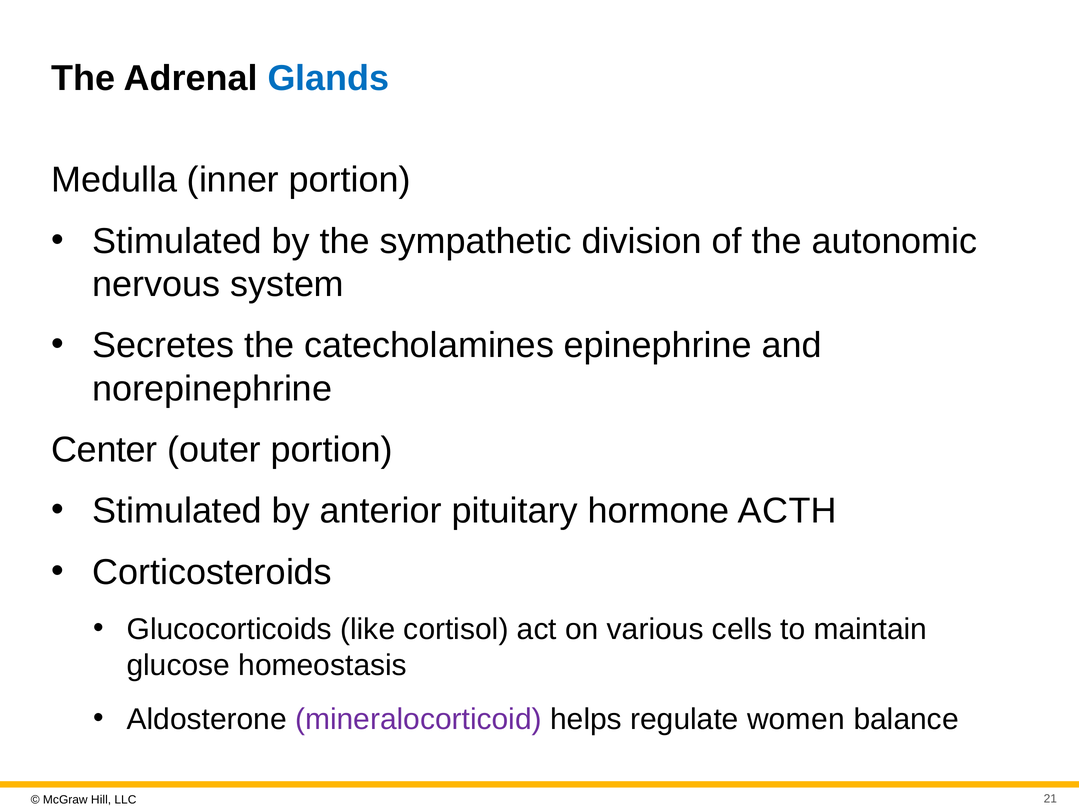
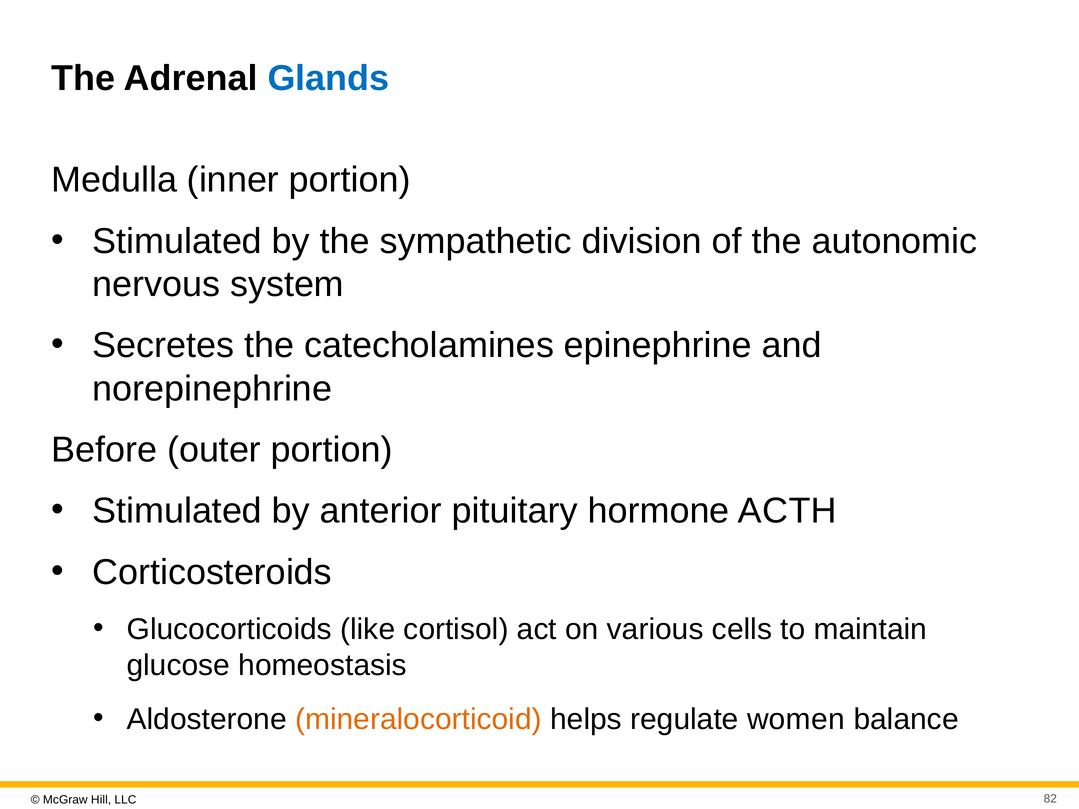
Center: Center -> Before
mineralocorticoid colour: purple -> orange
21: 21 -> 82
